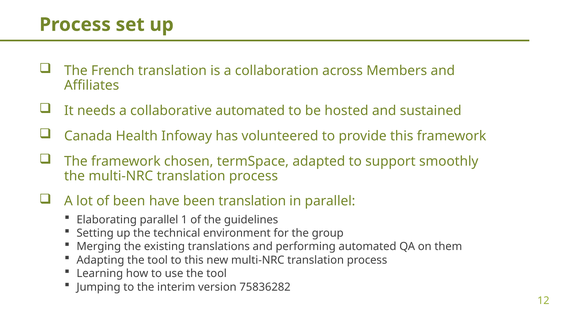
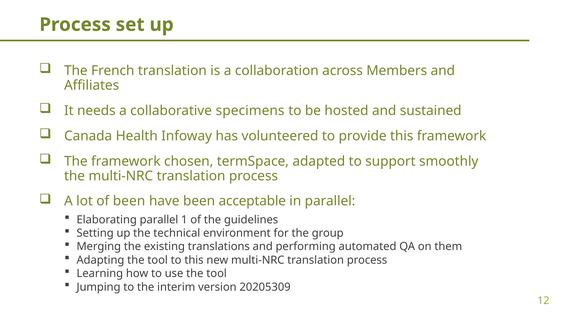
collaborative automated: automated -> specimens
been translation: translation -> acceptable
75836282: 75836282 -> 20205309
